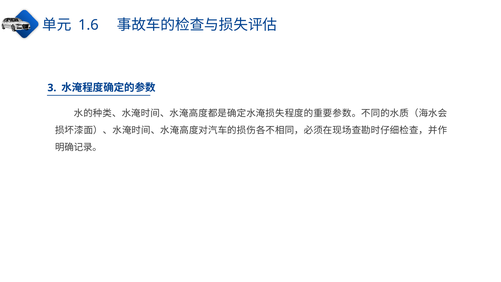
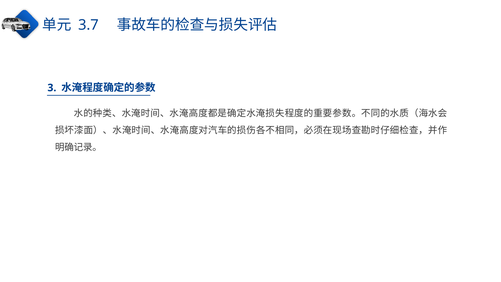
1.6: 1.6 -> 3.7
